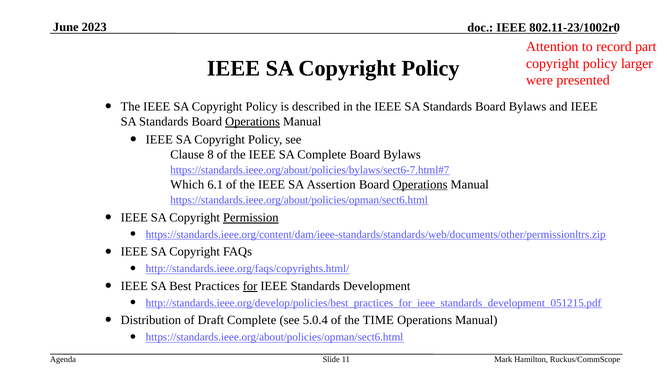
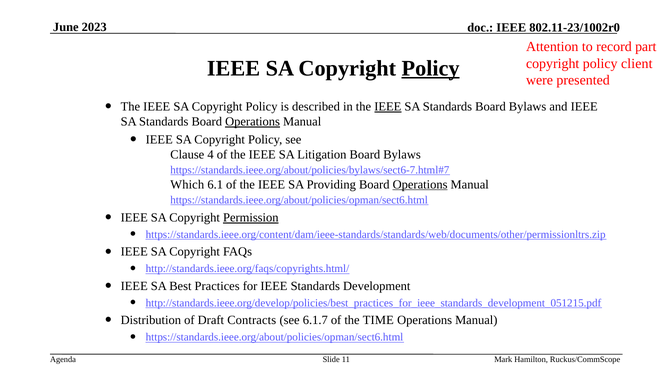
larger: larger -> client
Policy at (431, 68) underline: none -> present
IEEE at (388, 107) underline: none -> present
8: 8 -> 4
SA Complete: Complete -> Litigation
Assertion: Assertion -> Providing
for underline: present -> none
Draft Complete: Complete -> Contracts
5.0.4: 5.0.4 -> 6.1.7
